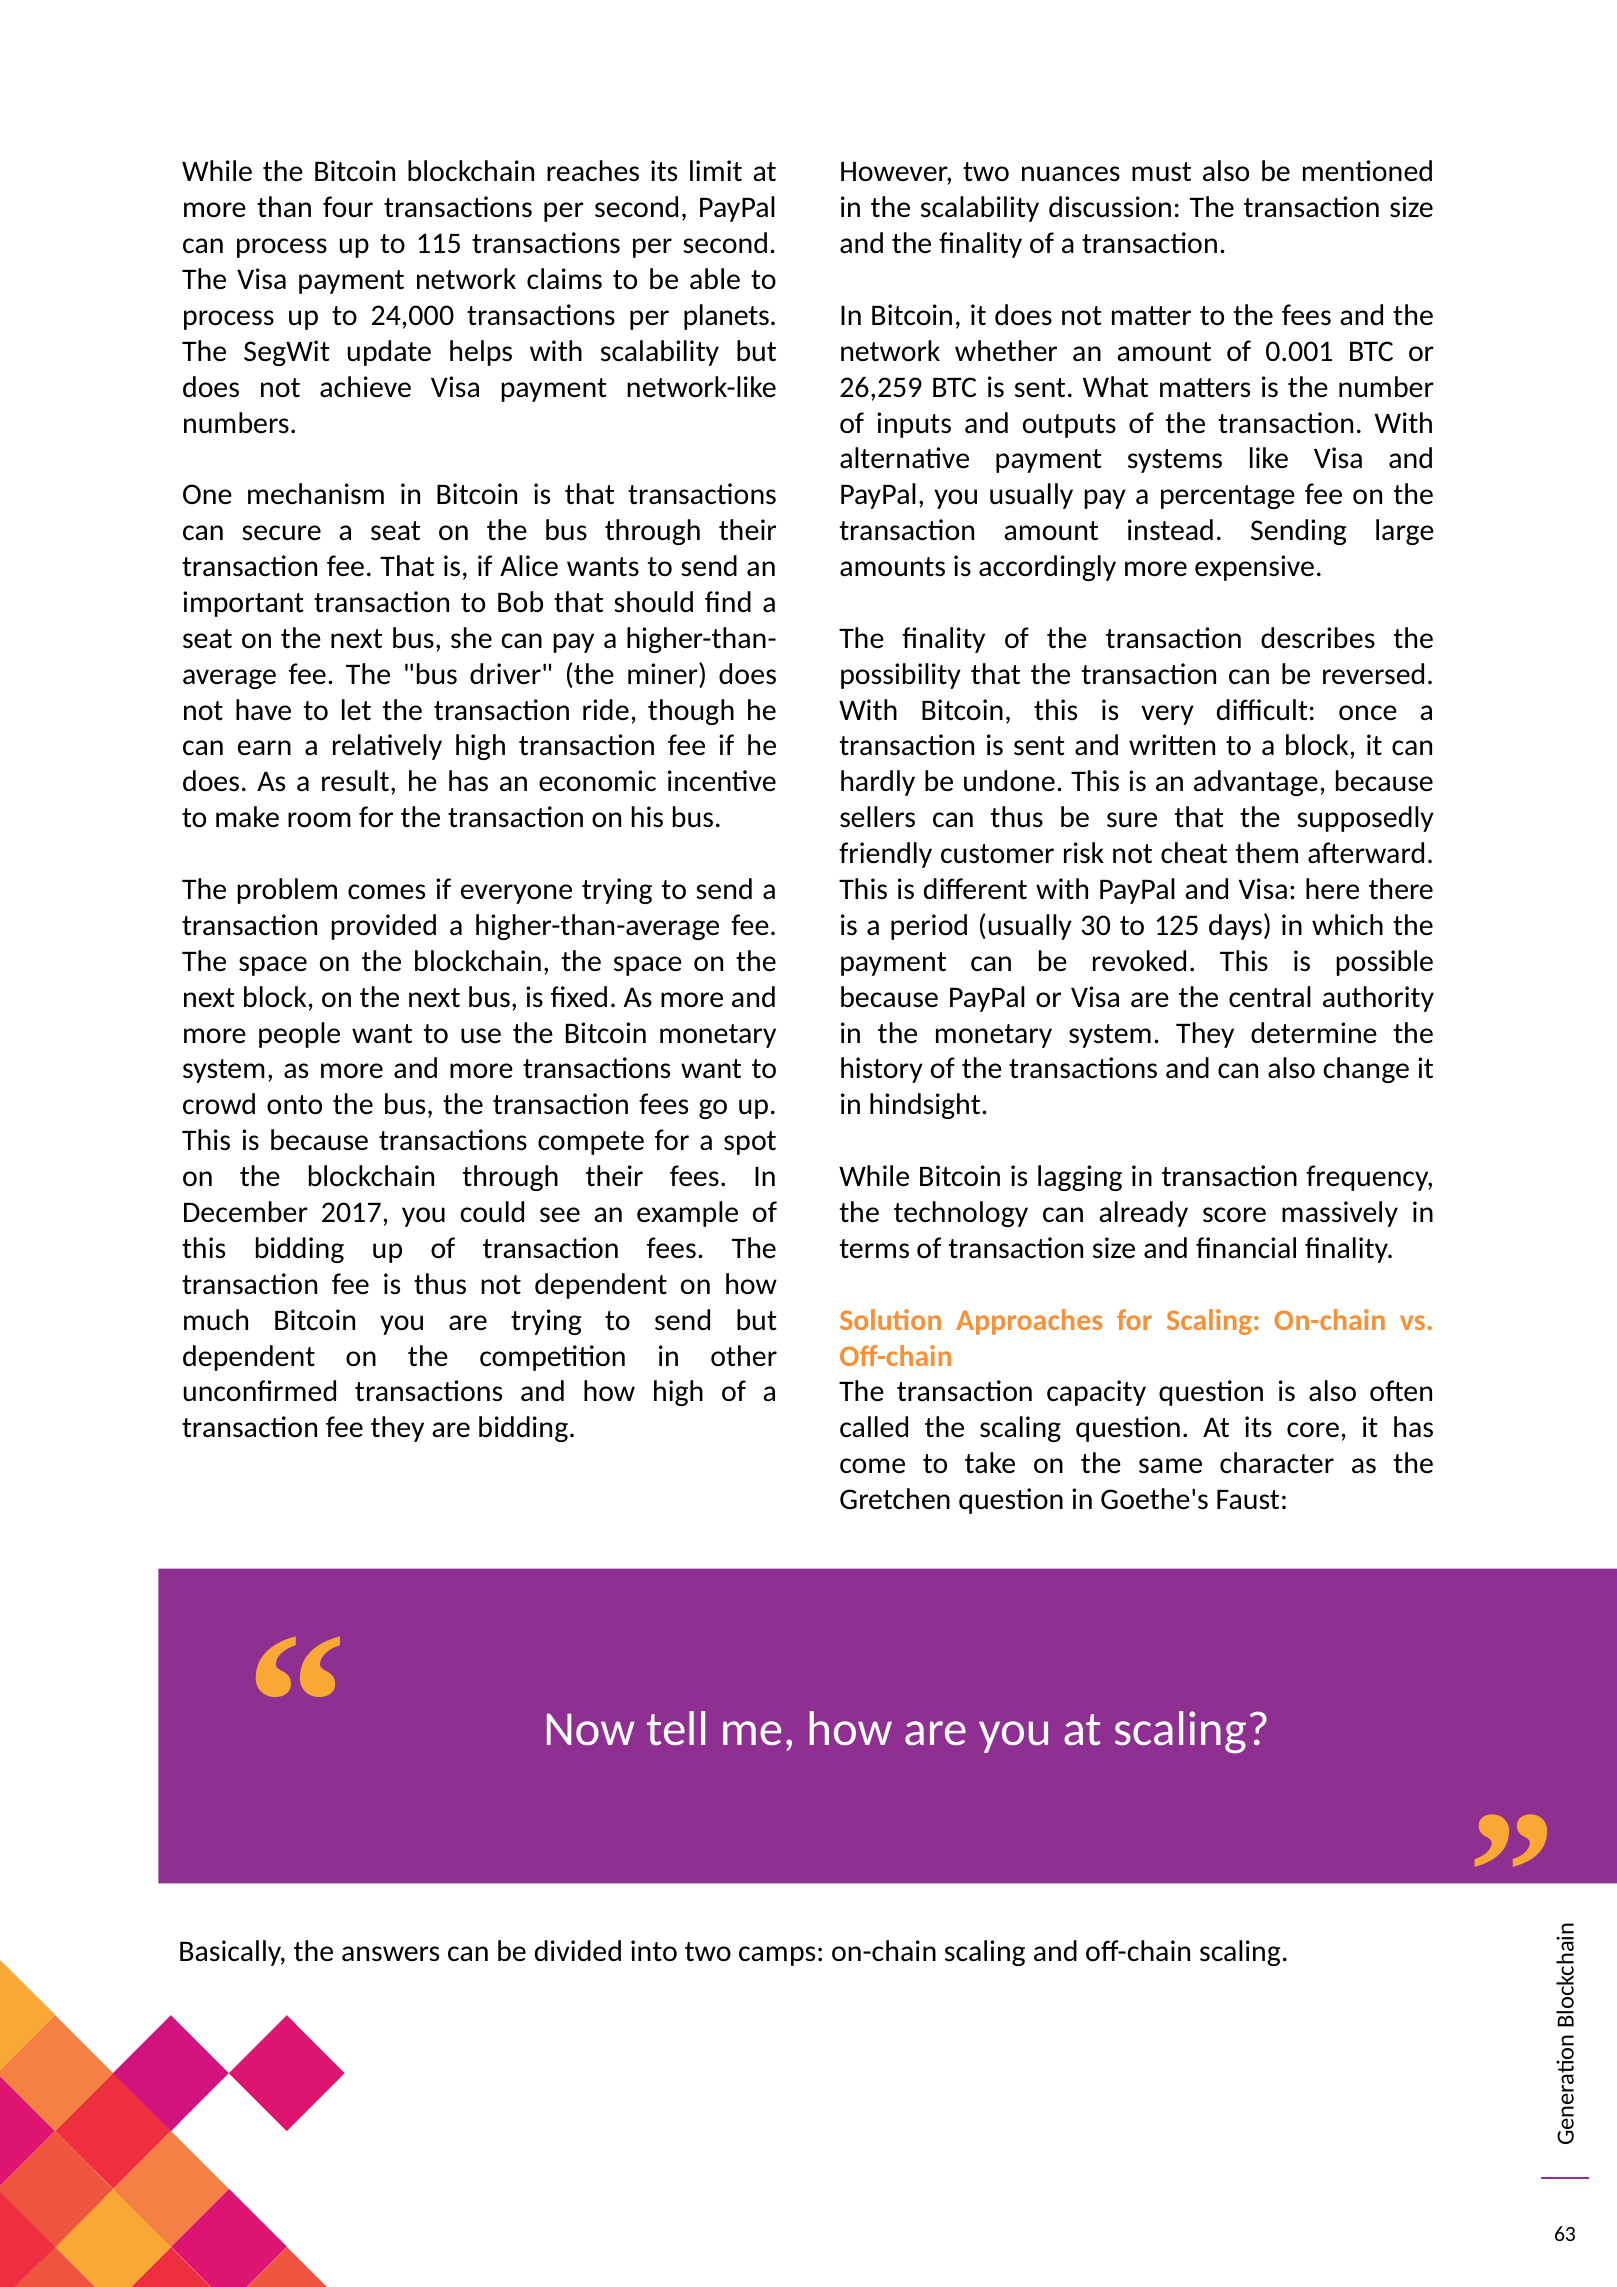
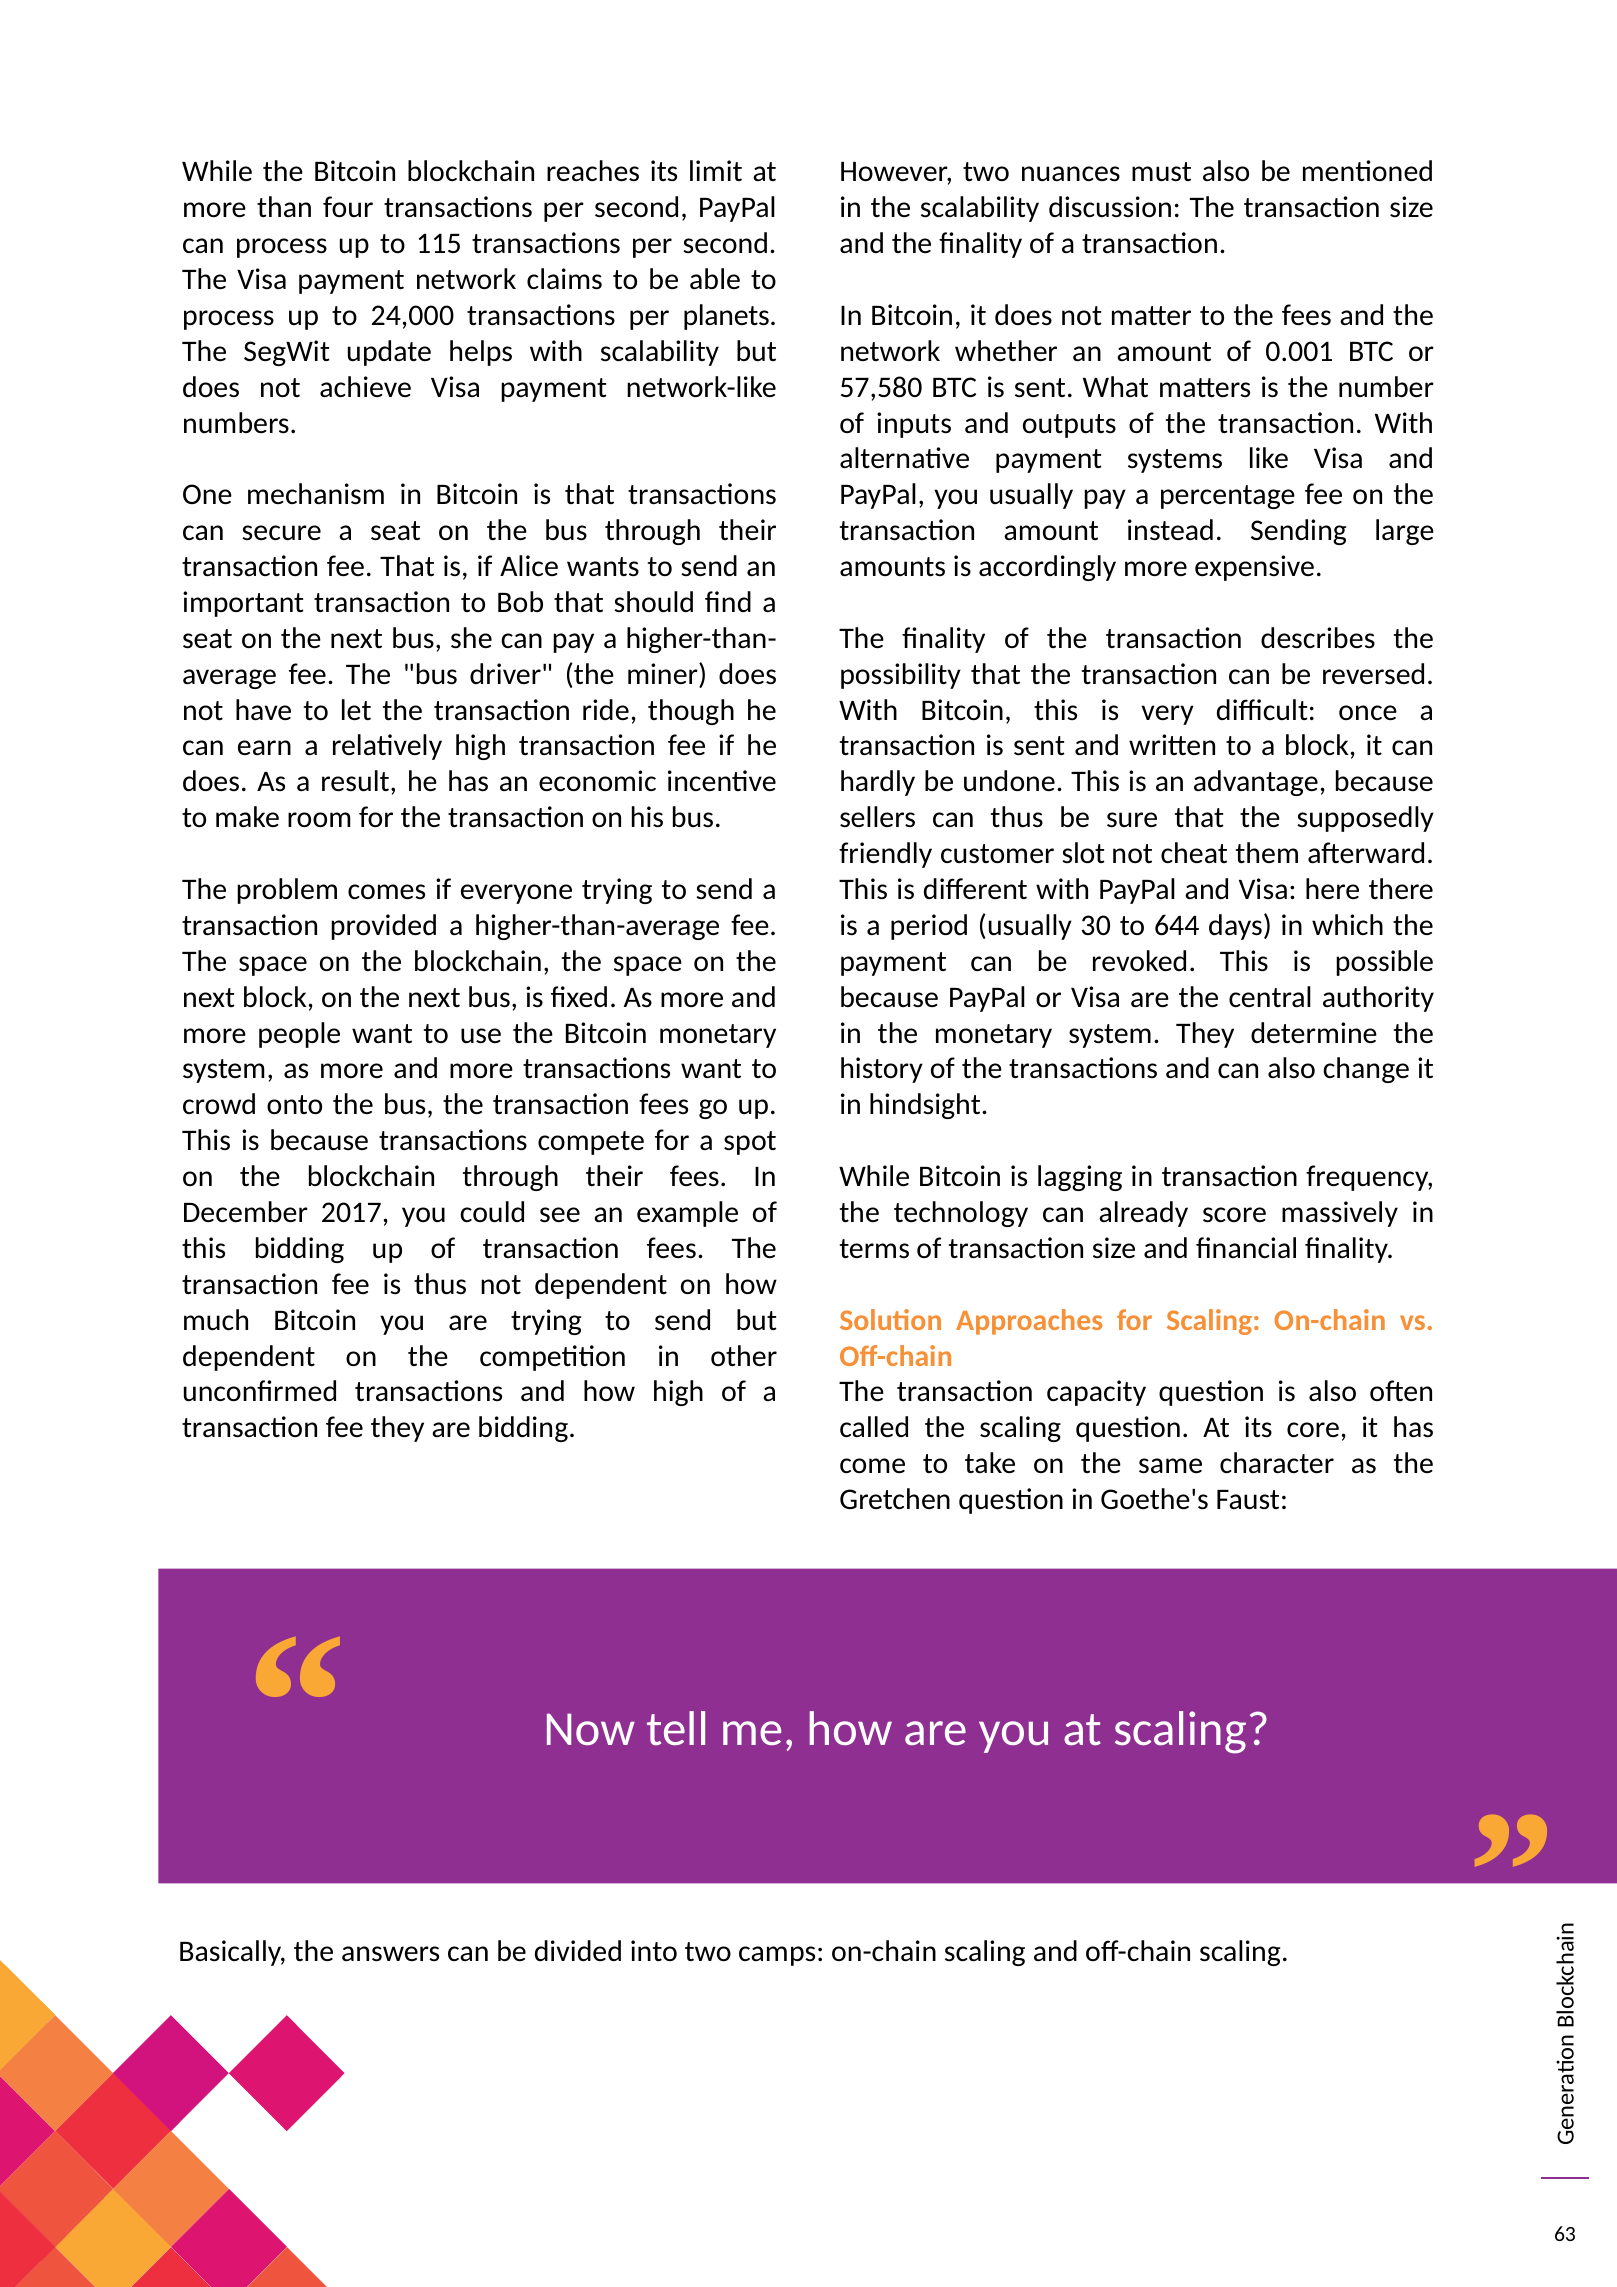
26,259: 26,259 -> 57,580
risk: risk -> slot
125: 125 -> 644
